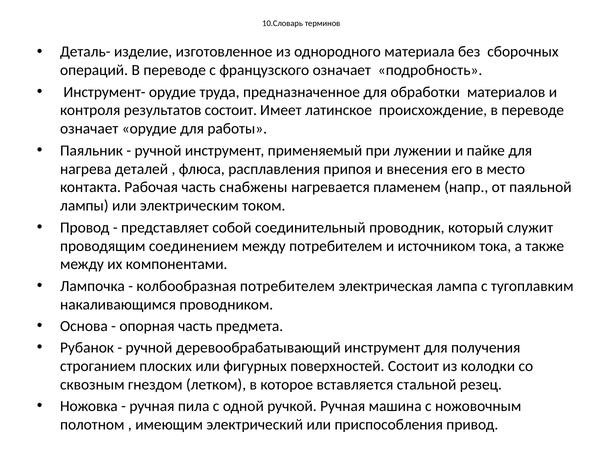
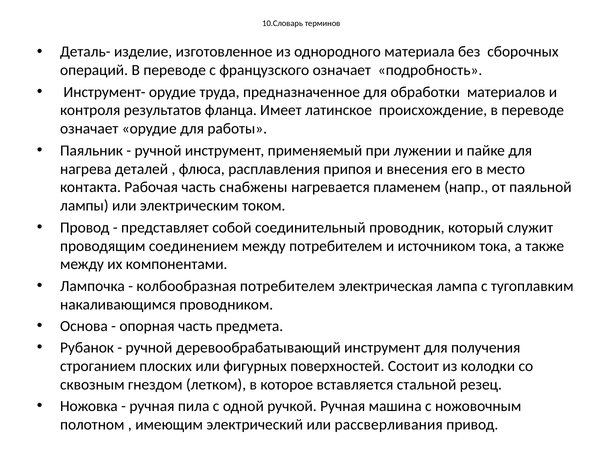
результатов состоит: состоит -> фланца
приспособления: приспособления -> рассверливания
